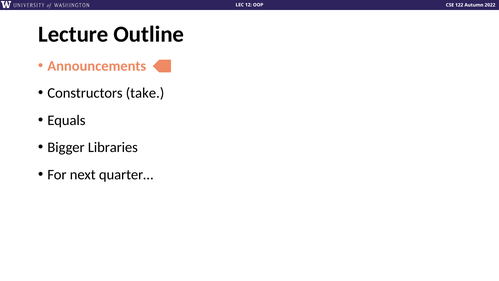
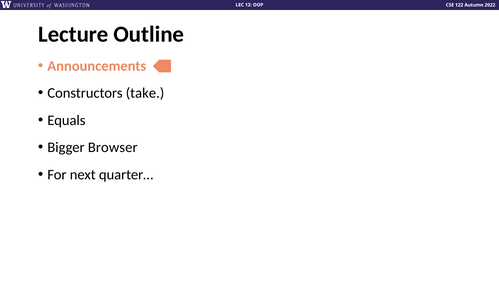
Libraries: Libraries -> Browser
